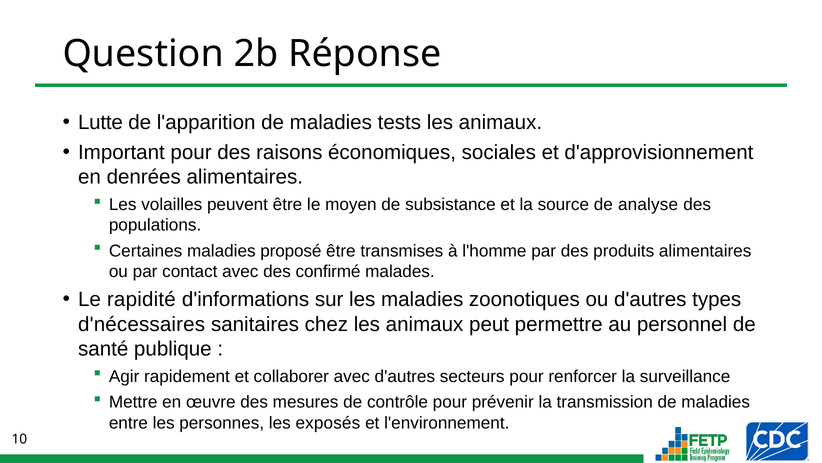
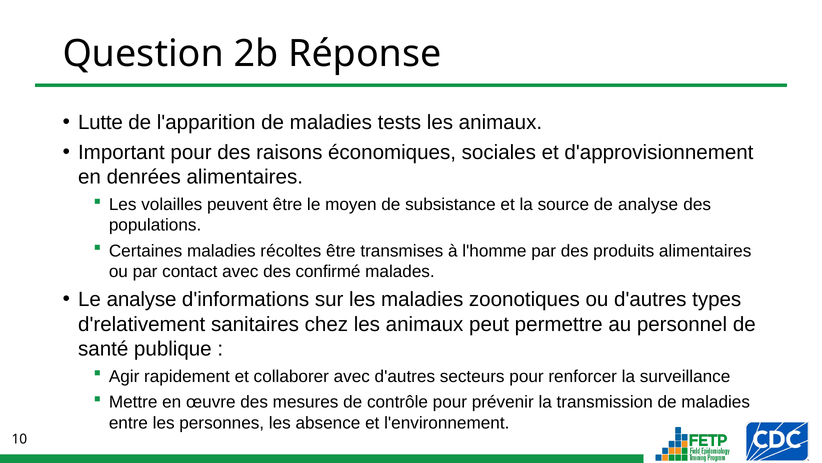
proposé: proposé -> récoltes
Le rapidité: rapidité -> analyse
d'nécessaires: d'nécessaires -> d'relativement
exposés: exposés -> absence
